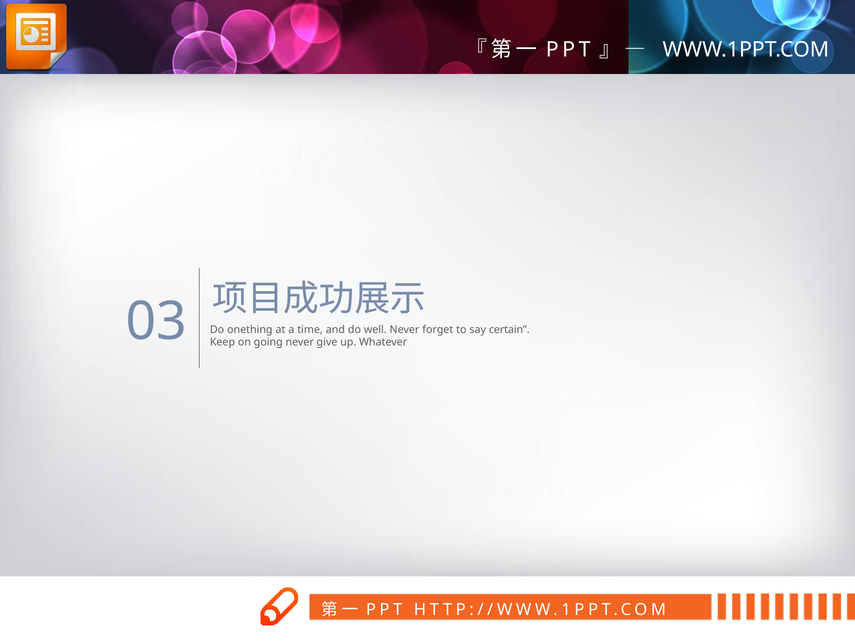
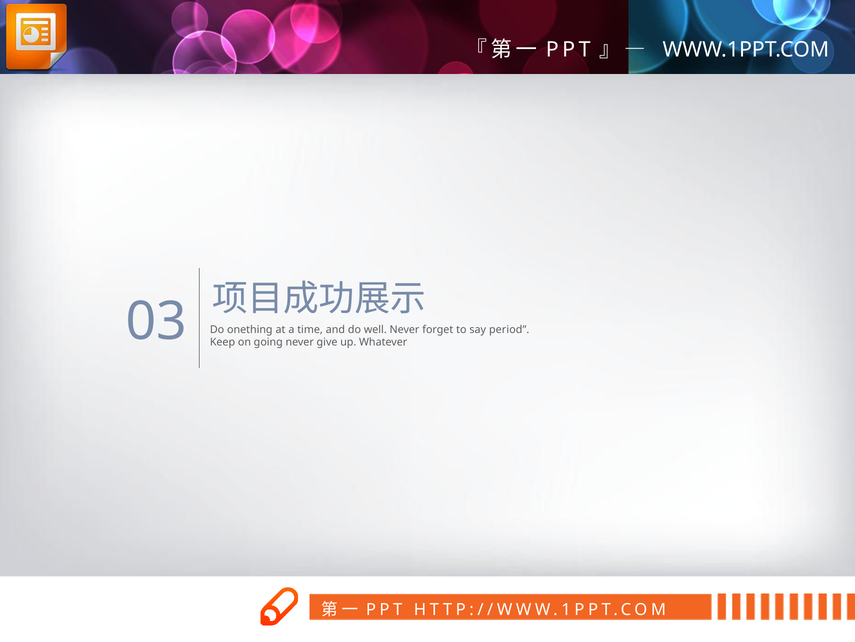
certain: certain -> period
